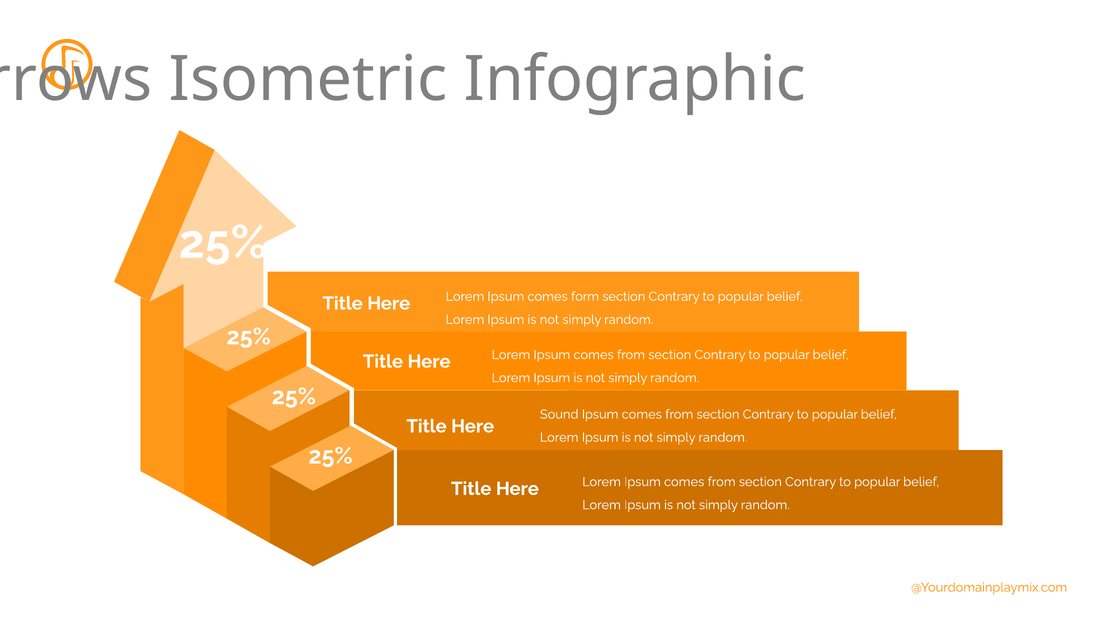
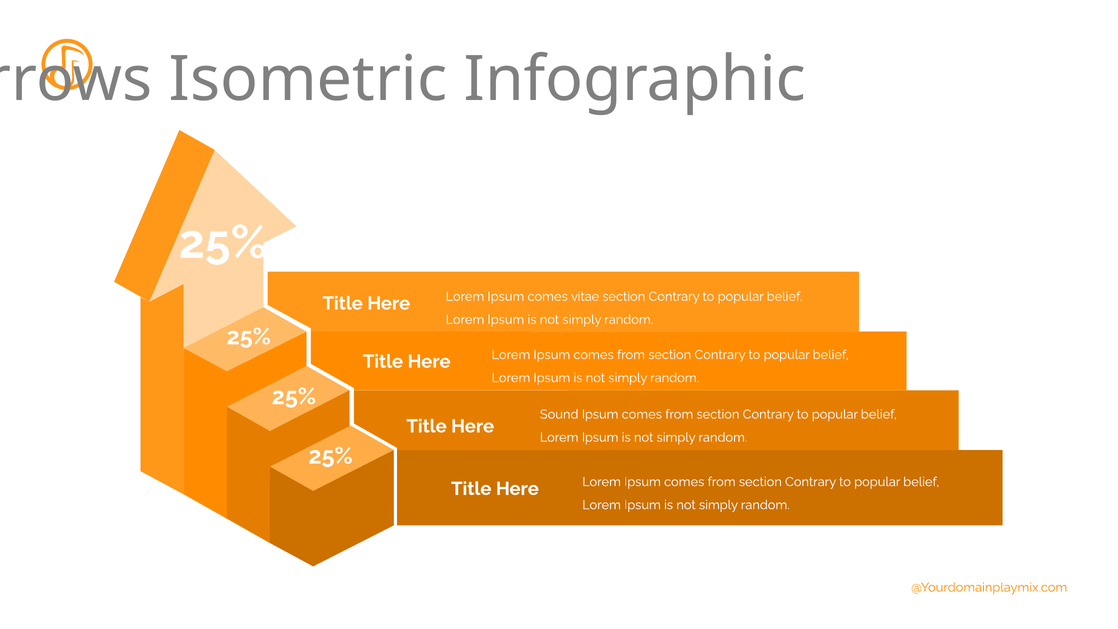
form: form -> vitae
